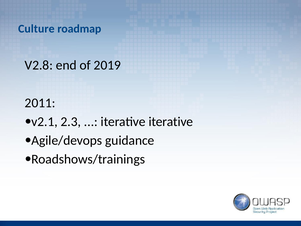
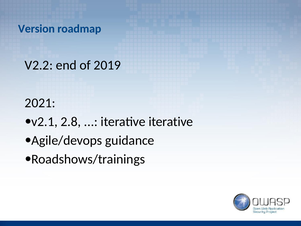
Culture: Culture -> Version
V2.8: V2.8 -> V2.2
2011: 2011 -> 2021
2.3: 2.3 -> 2.8
